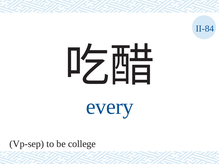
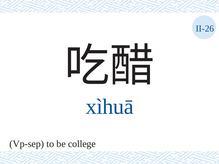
II-84: II-84 -> II-26
every: every -> xìhuā
